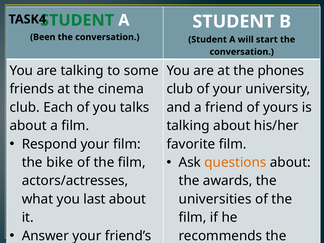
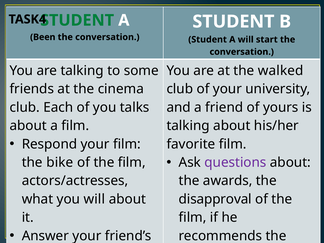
phones: phones -> walked
questions at (235, 162) colour: orange -> purple
you last: last -> will
universities: universities -> disapproval
